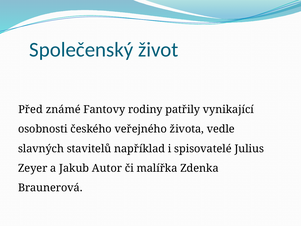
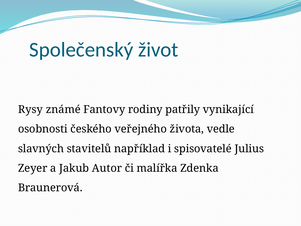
Před: Před -> Rysy
